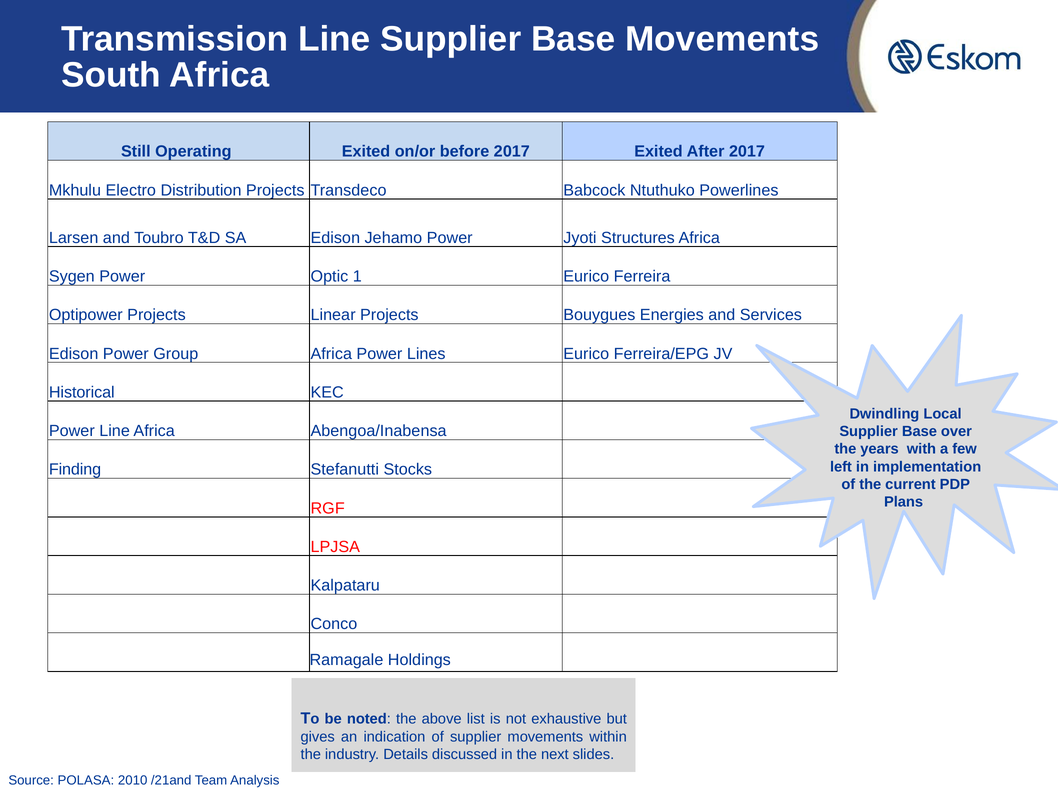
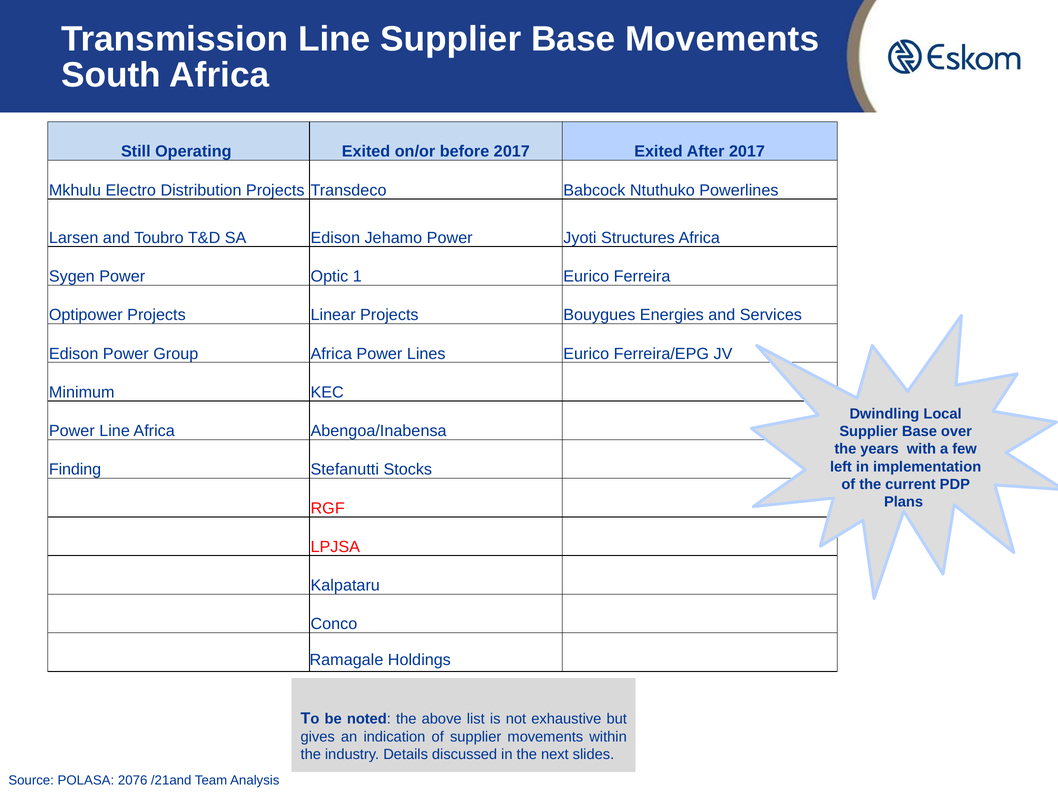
Historical: Historical -> Minimum
2010: 2010 -> 2076
